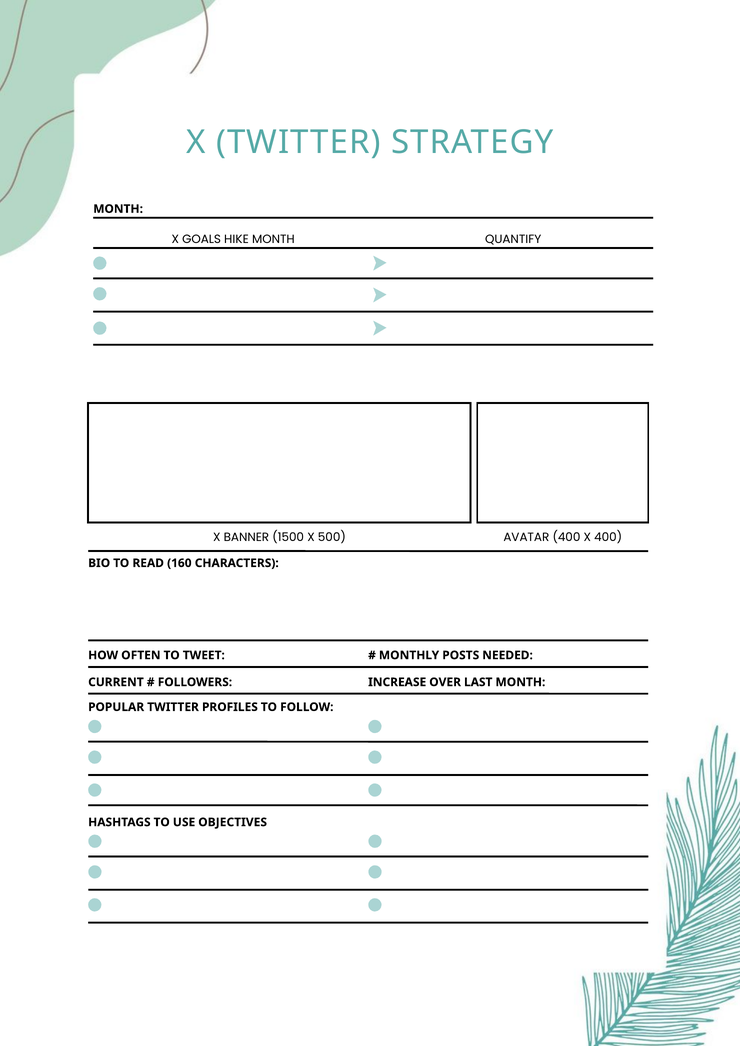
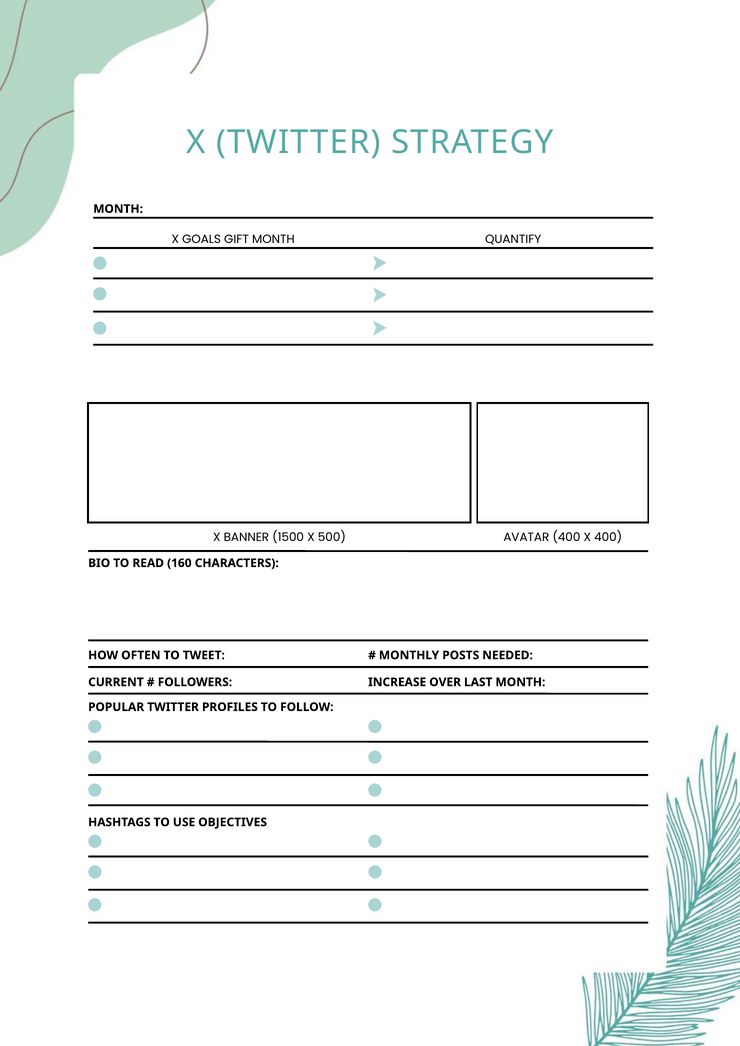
HIKE: HIKE -> GIFT
